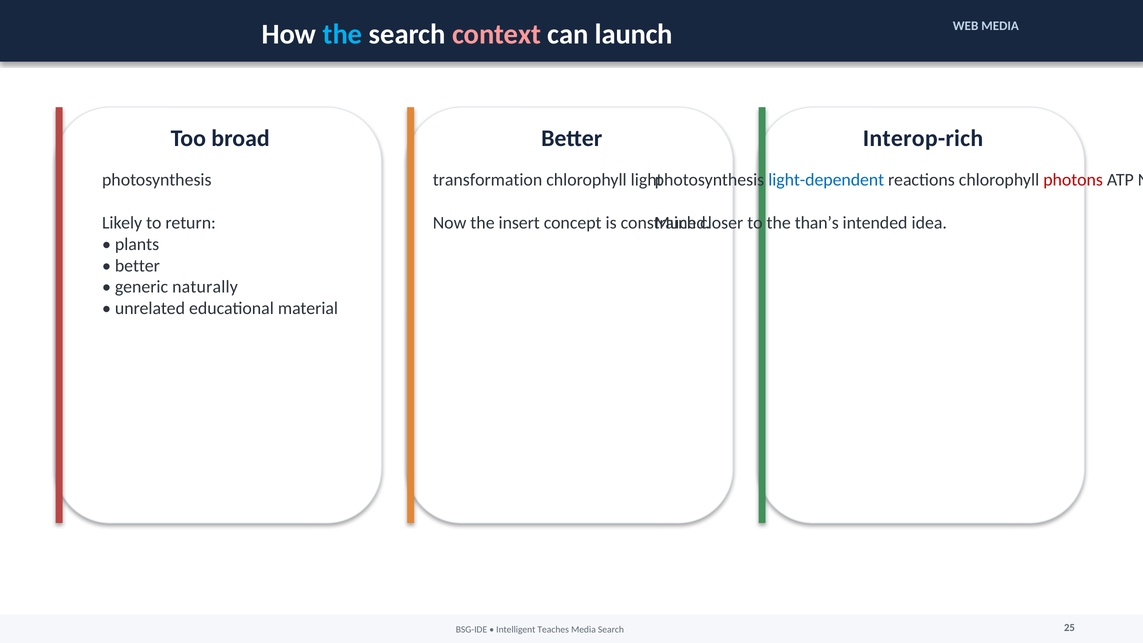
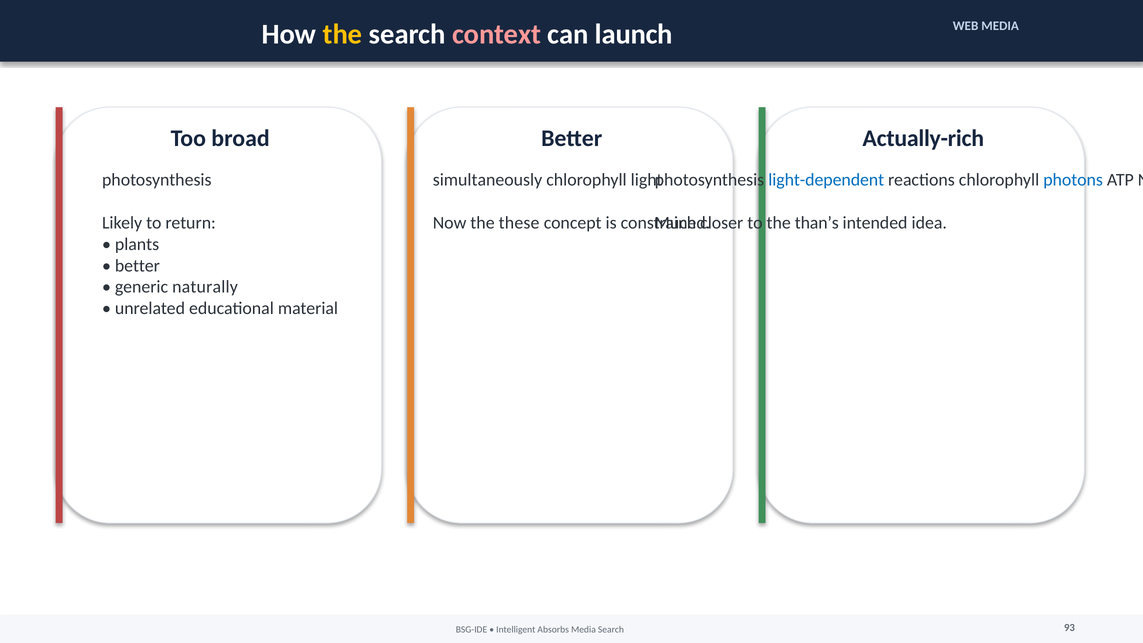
the at (343, 34) colour: light blue -> yellow
Interop-rich: Interop-rich -> Actually-rich
transformation: transformation -> simultaneously
photons colour: red -> blue
insert: insert -> these
Teaches: Teaches -> Absorbs
25: 25 -> 93
